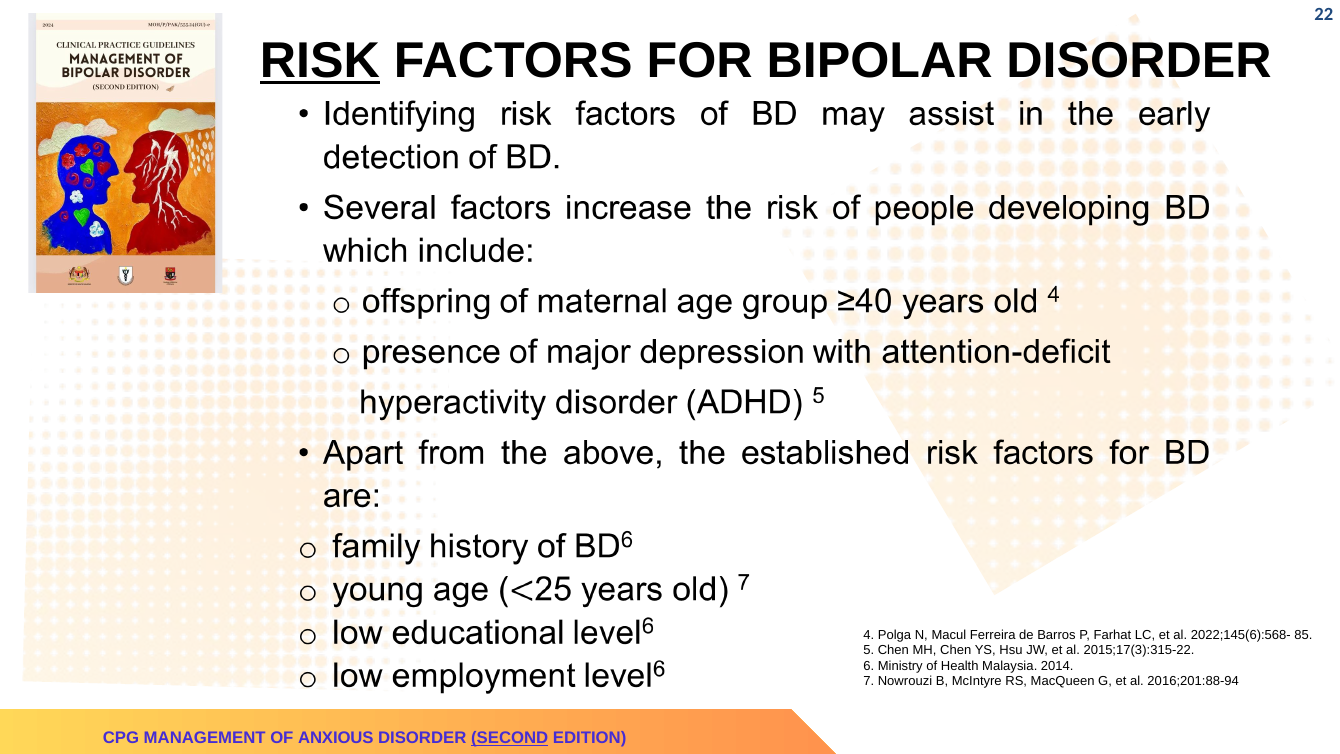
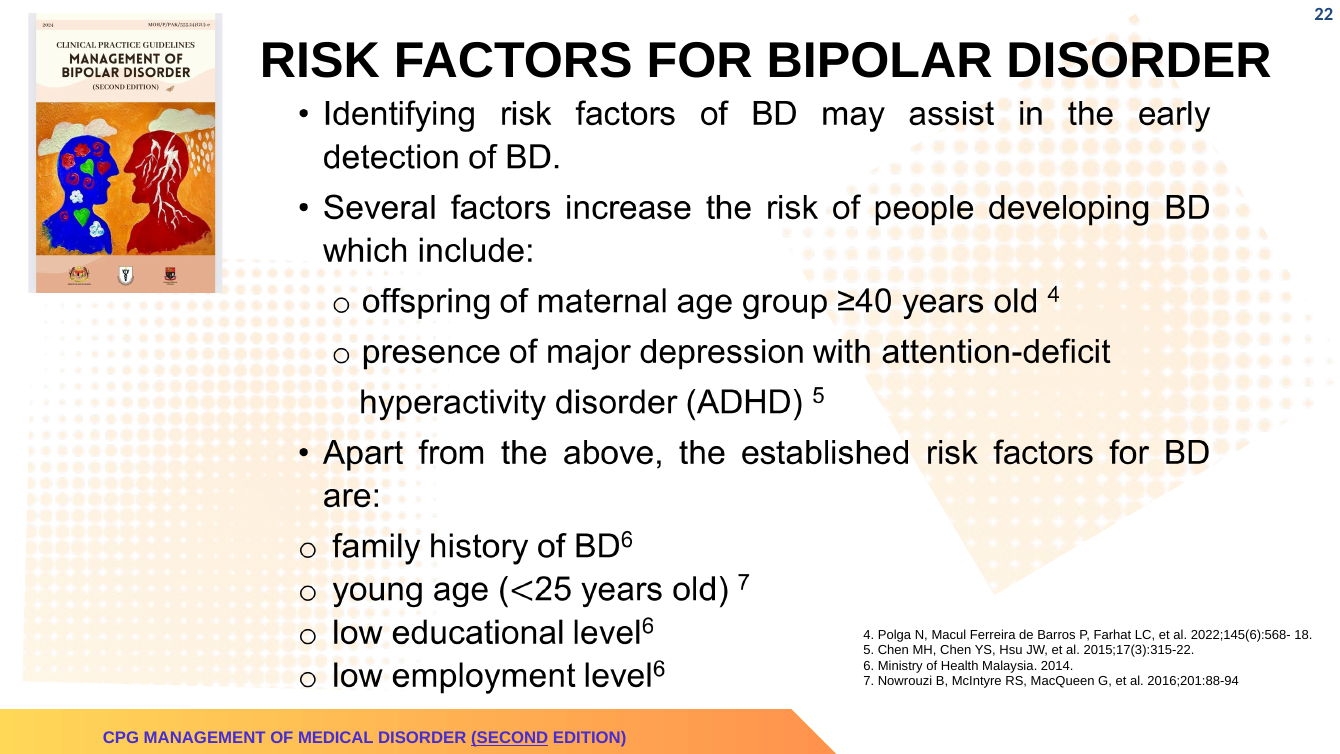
RISK underline: present -> none
85: 85 -> 18
ANXIOUS: ANXIOUS -> MEDICAL
